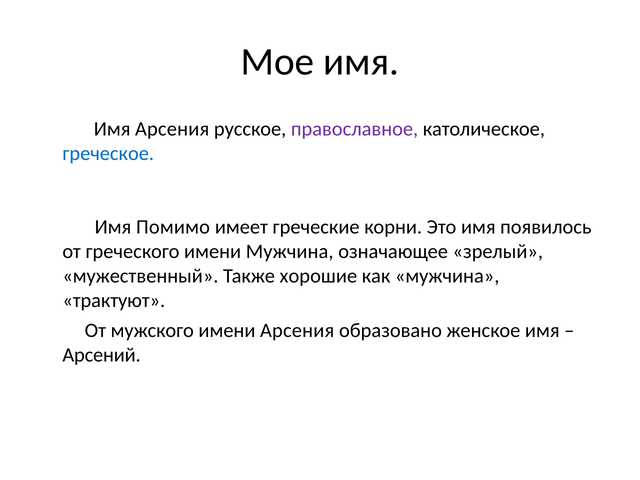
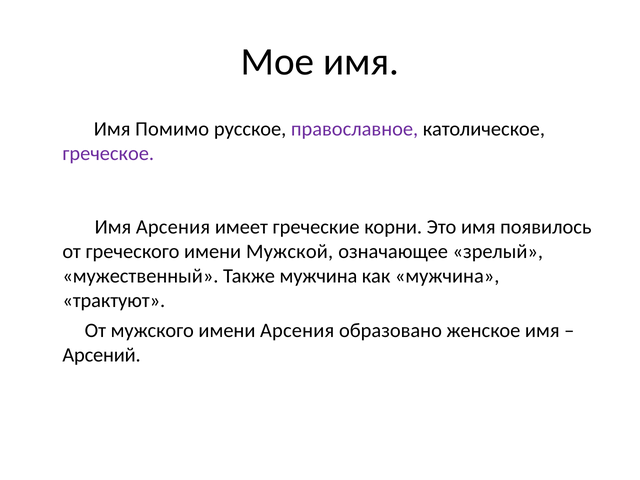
Имя Арсения: Арсения -> Помимо
греческое colour: blue -> purple
Имя Помимо: Помимо -> Арсения
имени Мужчина: Мужчина -> Мужской
Также хорошие: хорошие -> мужчина
